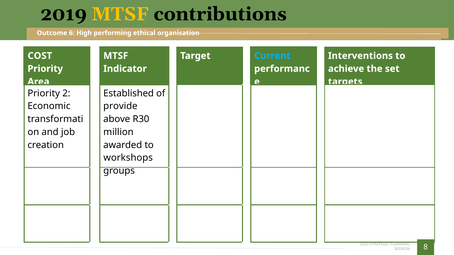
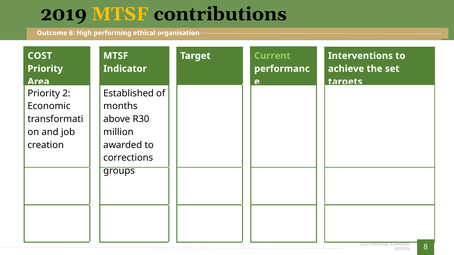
Current colour: light blue -> light green
provide: provide -> months
workshops: workshops -> corrections
